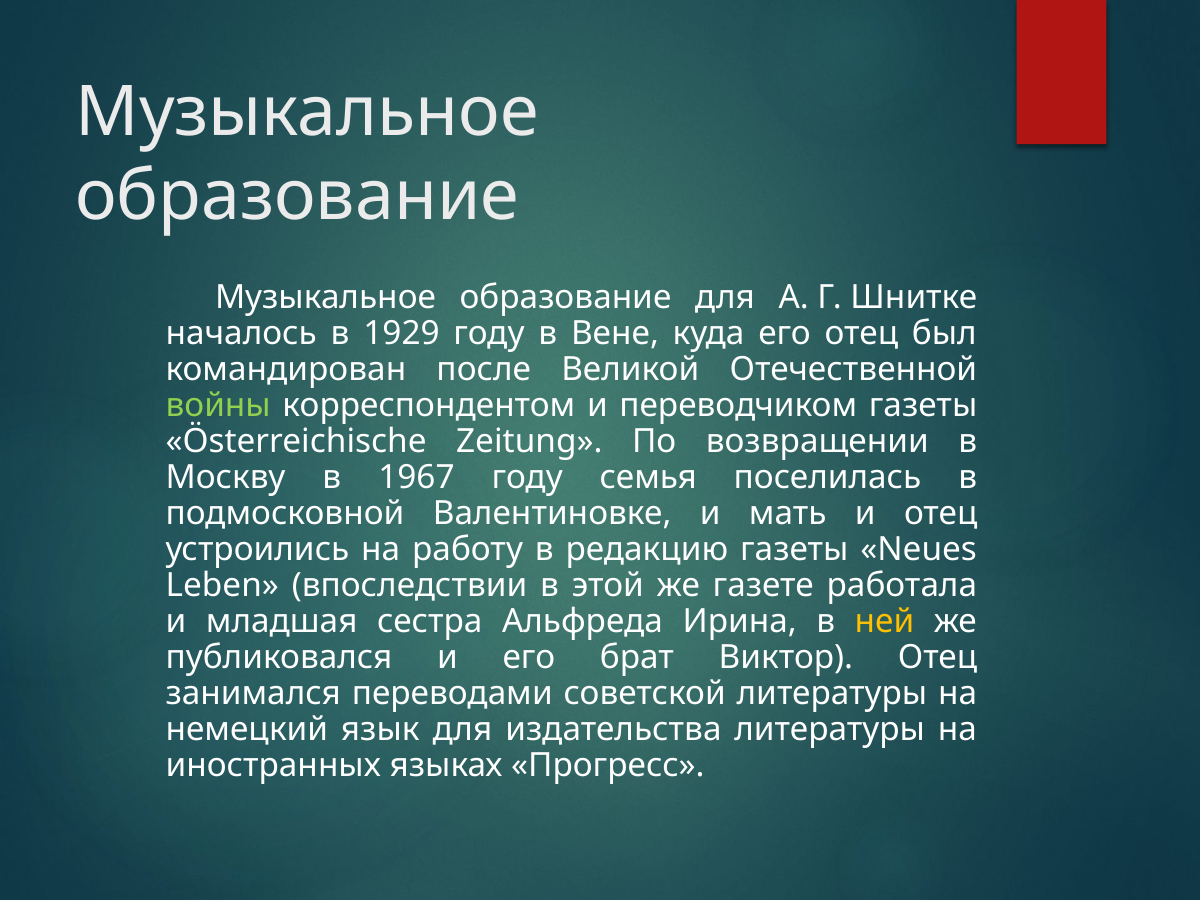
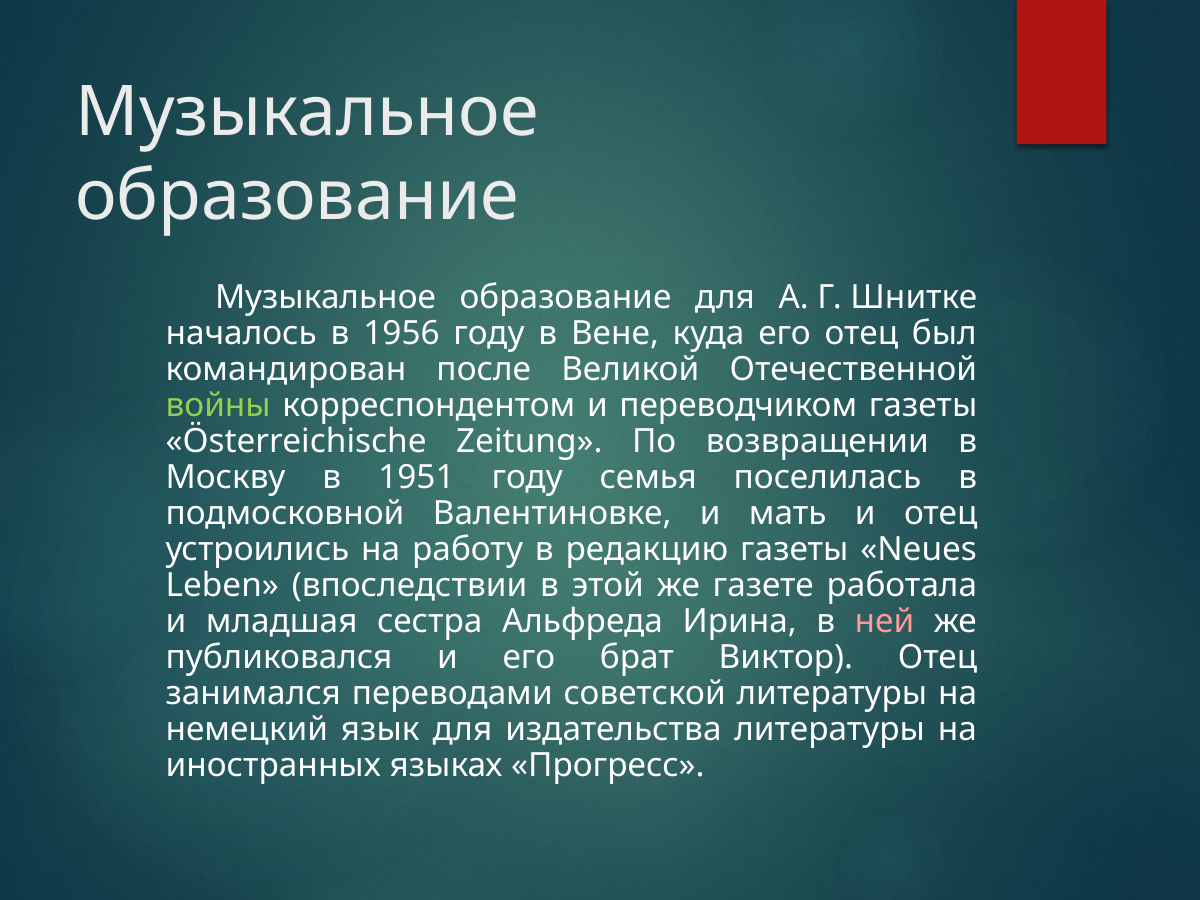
1929: 1929 -> 1956
1967: 1967 -> 1951
ней colour: yellow -> pink
